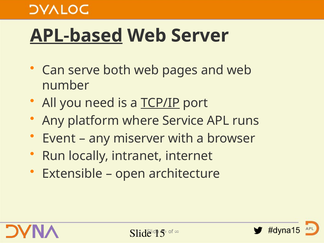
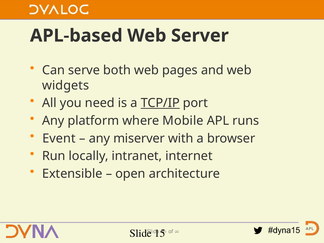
APL-based underline: present -> none
number: number -> widgets
Service: Service -> Mobile
